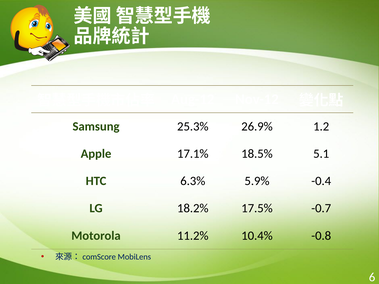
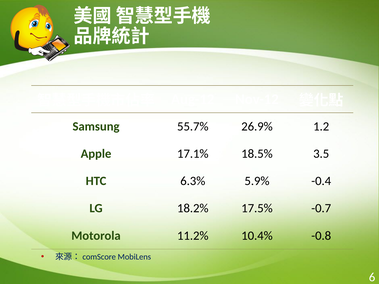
25.3%: 25.3% -> 55.7%
5.1: 5.1 -> 3.5
